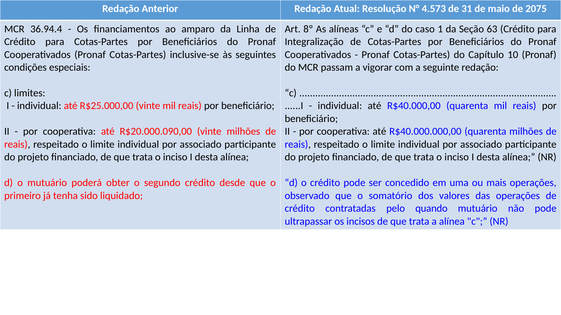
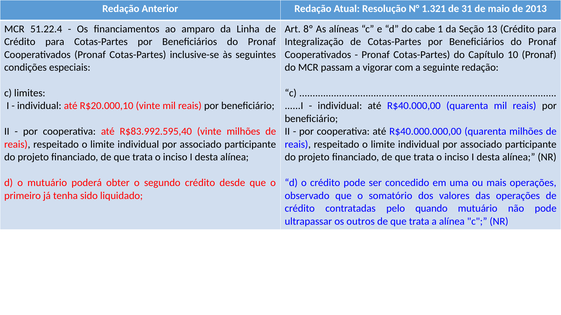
4.573: 4.573 -> 1.321
2075: 2075 -> 2013
36.94.4: 36.94.4 -> 51.22.4
caso: caso -> cabe
63: 63 -> 13
R$25.000,00: R$25.000,00 -> R$20.000,10
R$20.000.090,00: R$20.000.090,00 -> R$83.992.595,40
incisos: incisos -> outros
